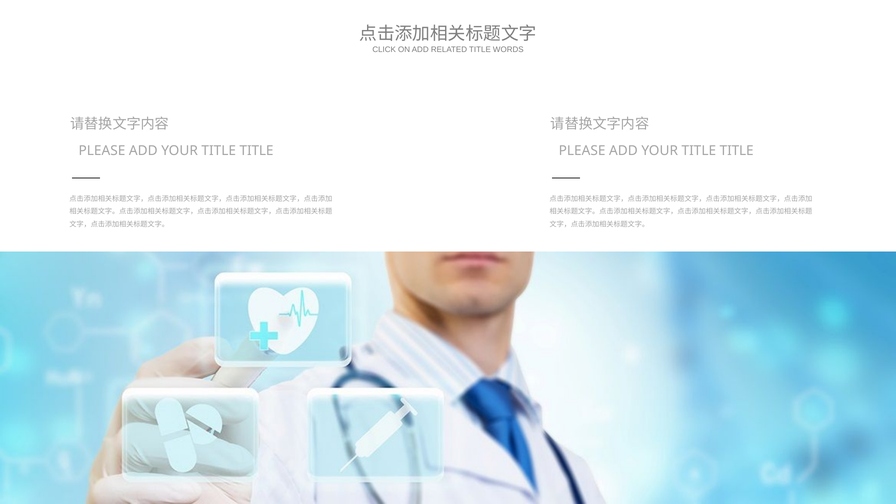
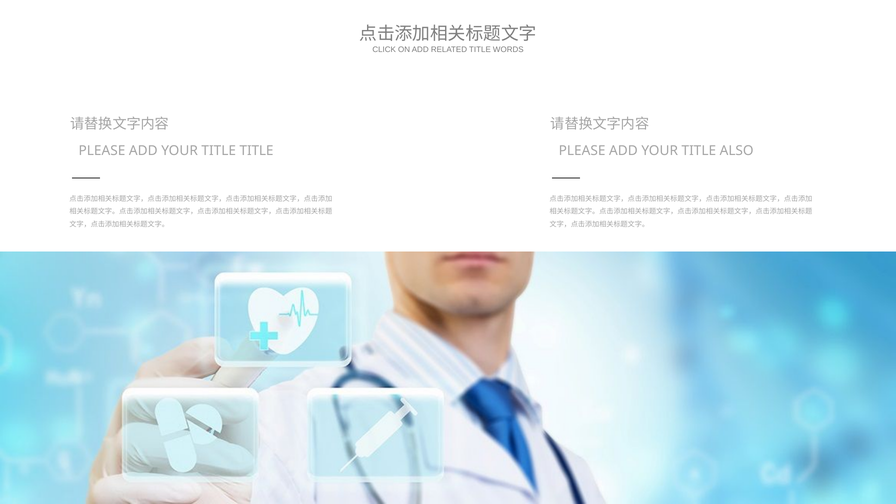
TITLE at (737, 151): TITLE -> ALSO
